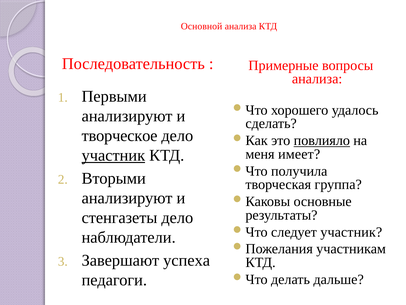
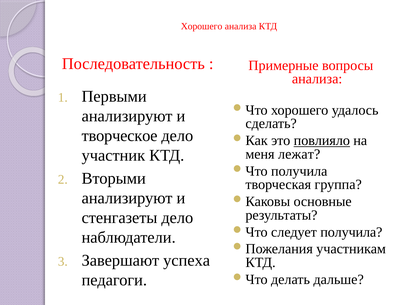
Основной at (202, 26): Основной -> Хорошего
имеет: имеет -> лежат
участник at (113, 155) underline: present -> none
следует участник: участник -> получила
